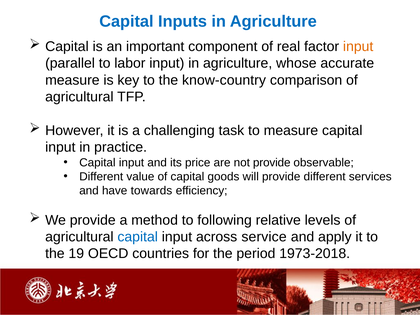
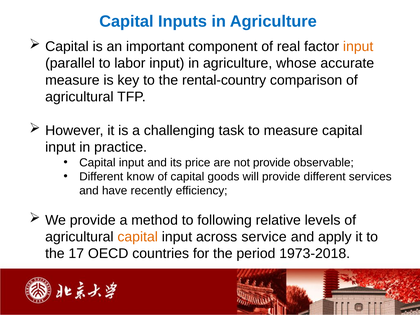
know-country: know-country -> rental-country
value: value -> know
towards: towards -> recently
capital at (138, 237) colour: blue -> orange
19: 19 -> 17
